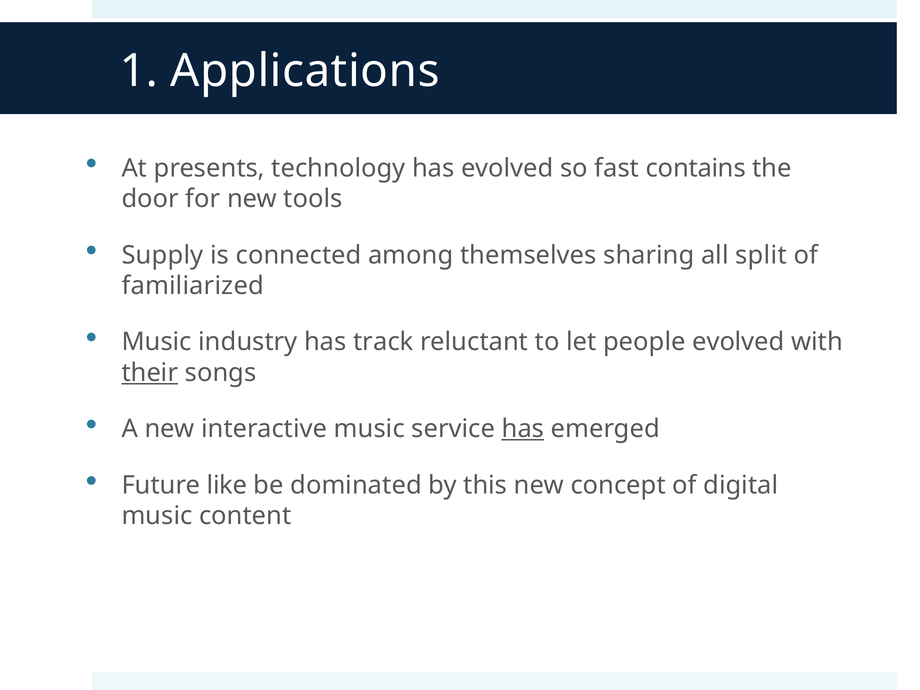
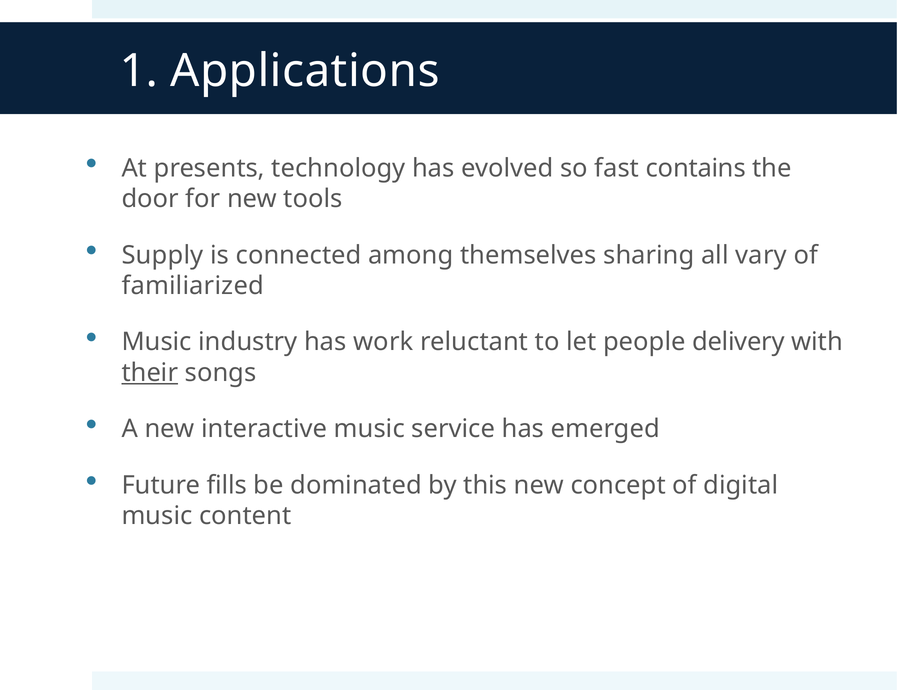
split: split -> vary
track: track -> work
people evolved: evolved -> delivery
has at (523, 429) underline: present -> none
like: like -> fills
